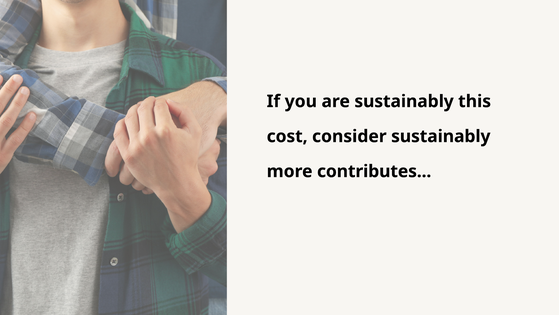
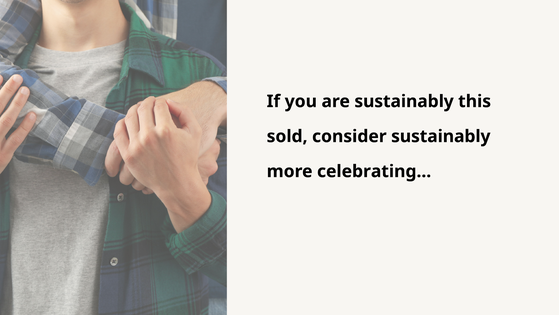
cost: cost -> sold
contributes: contributes -> celebrating
